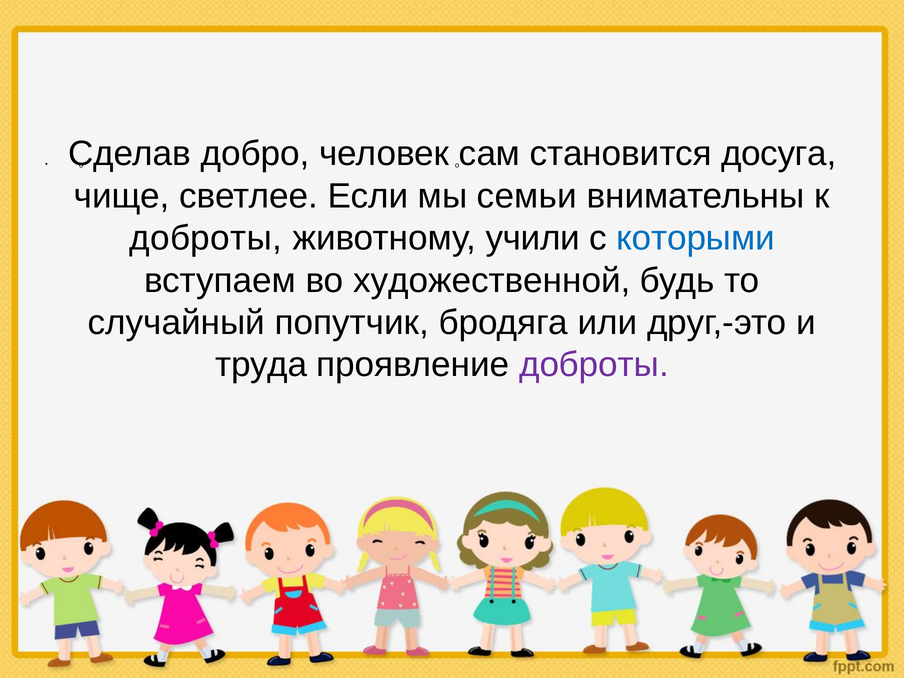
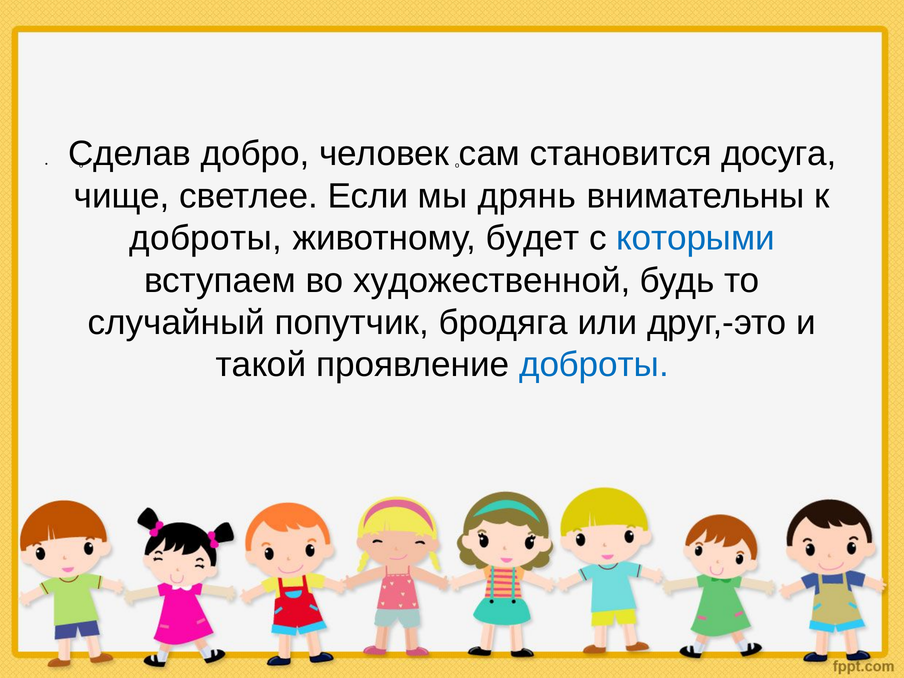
семьи: семьи -> дрянь
учили: учили -> будет
труда: труда -> такой
доброты at (594, 365) colour: purple -> blue
